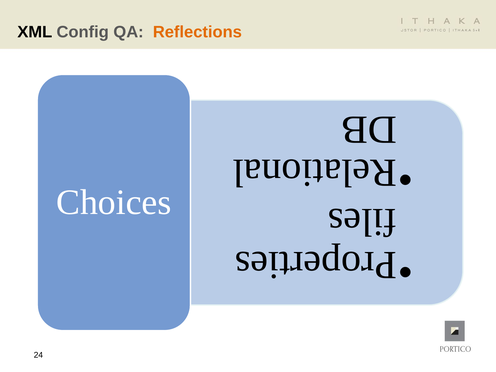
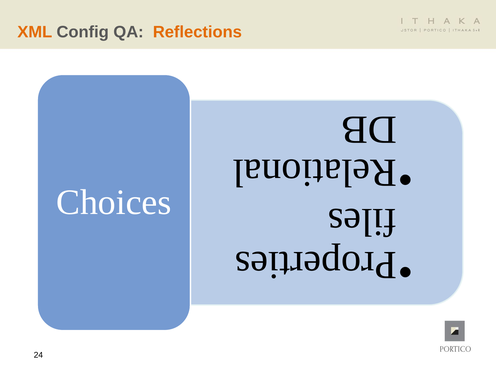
XML colour: black -> orange
